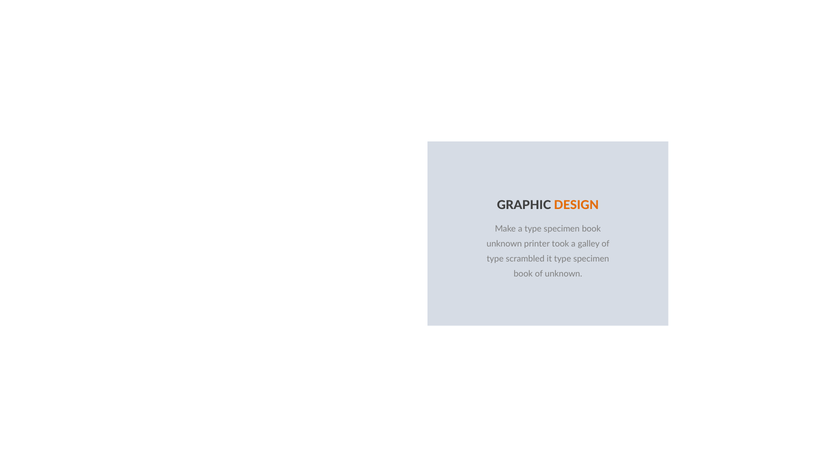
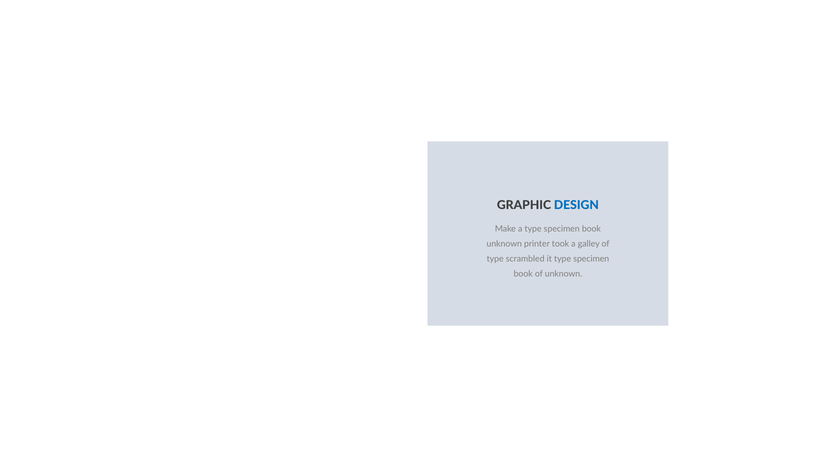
DESIGN colour: orange -> blue
